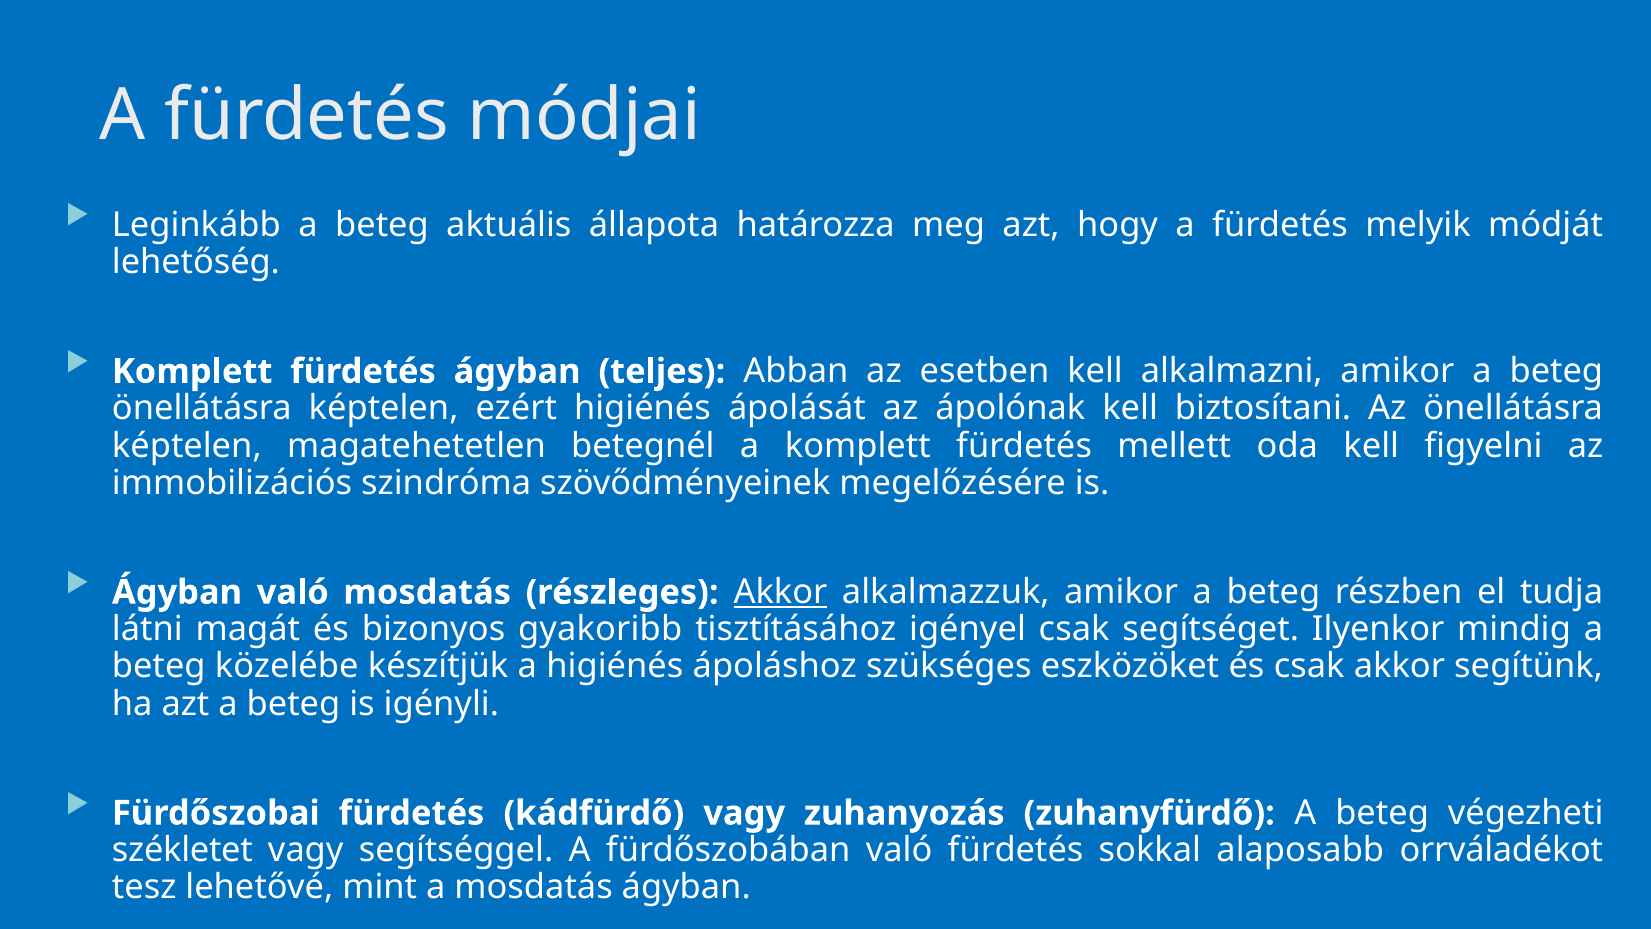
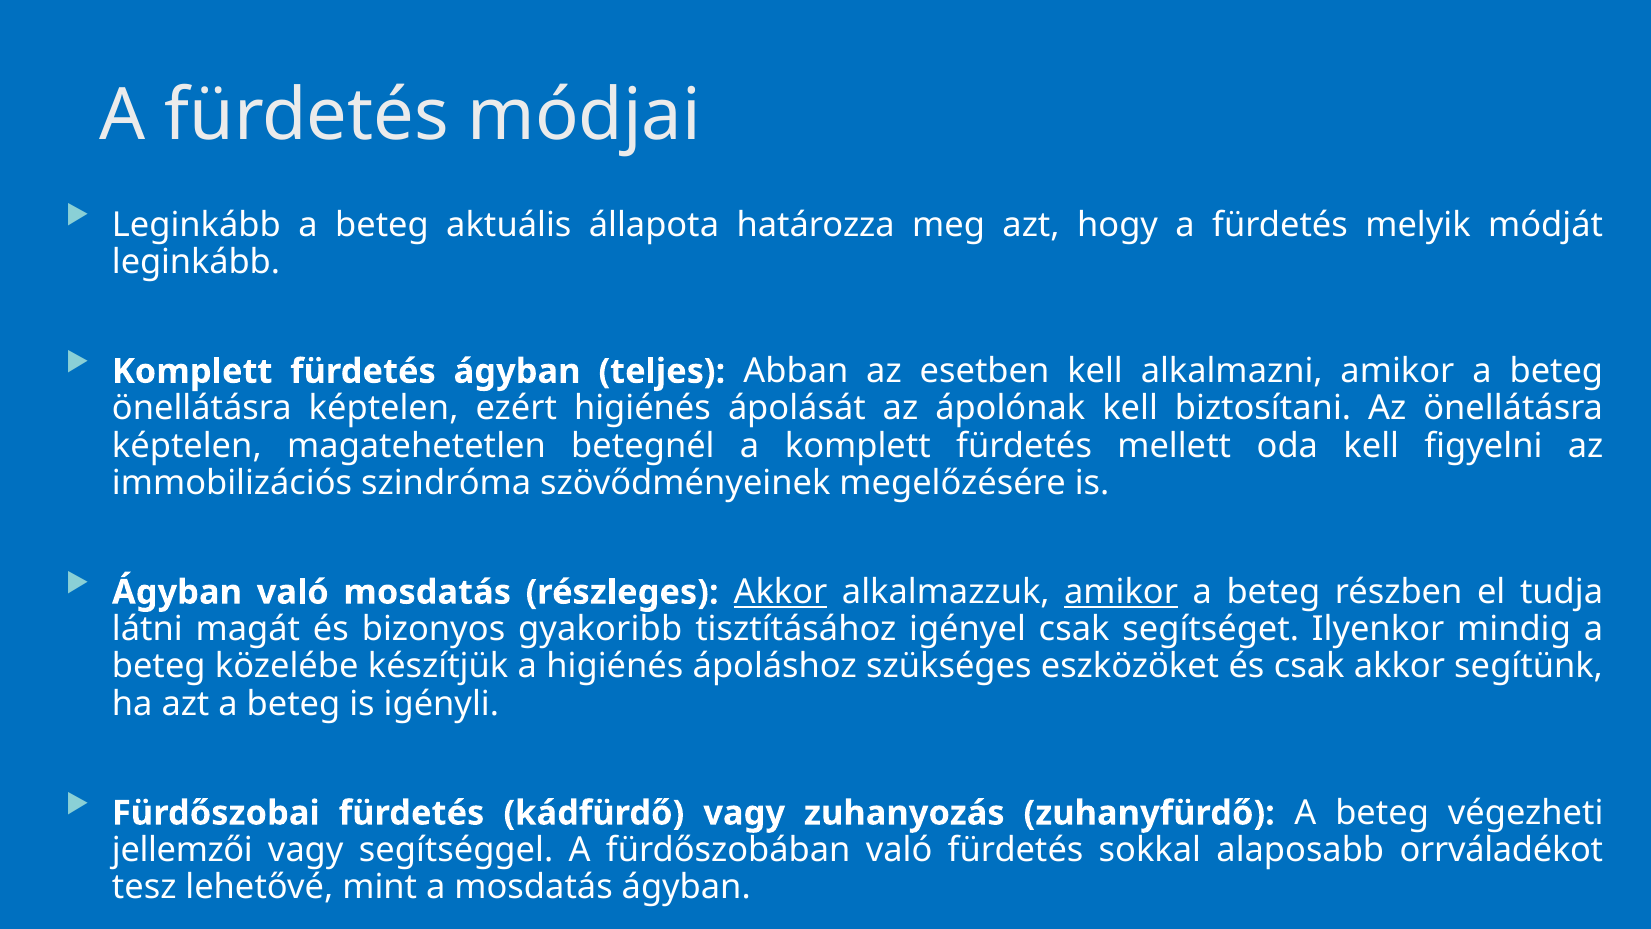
lehetőség at (196, 262): lehetőség -> leginkább
amikor at (1121, 592) underline: none -> present
székletet: székletet -> jellemzői
